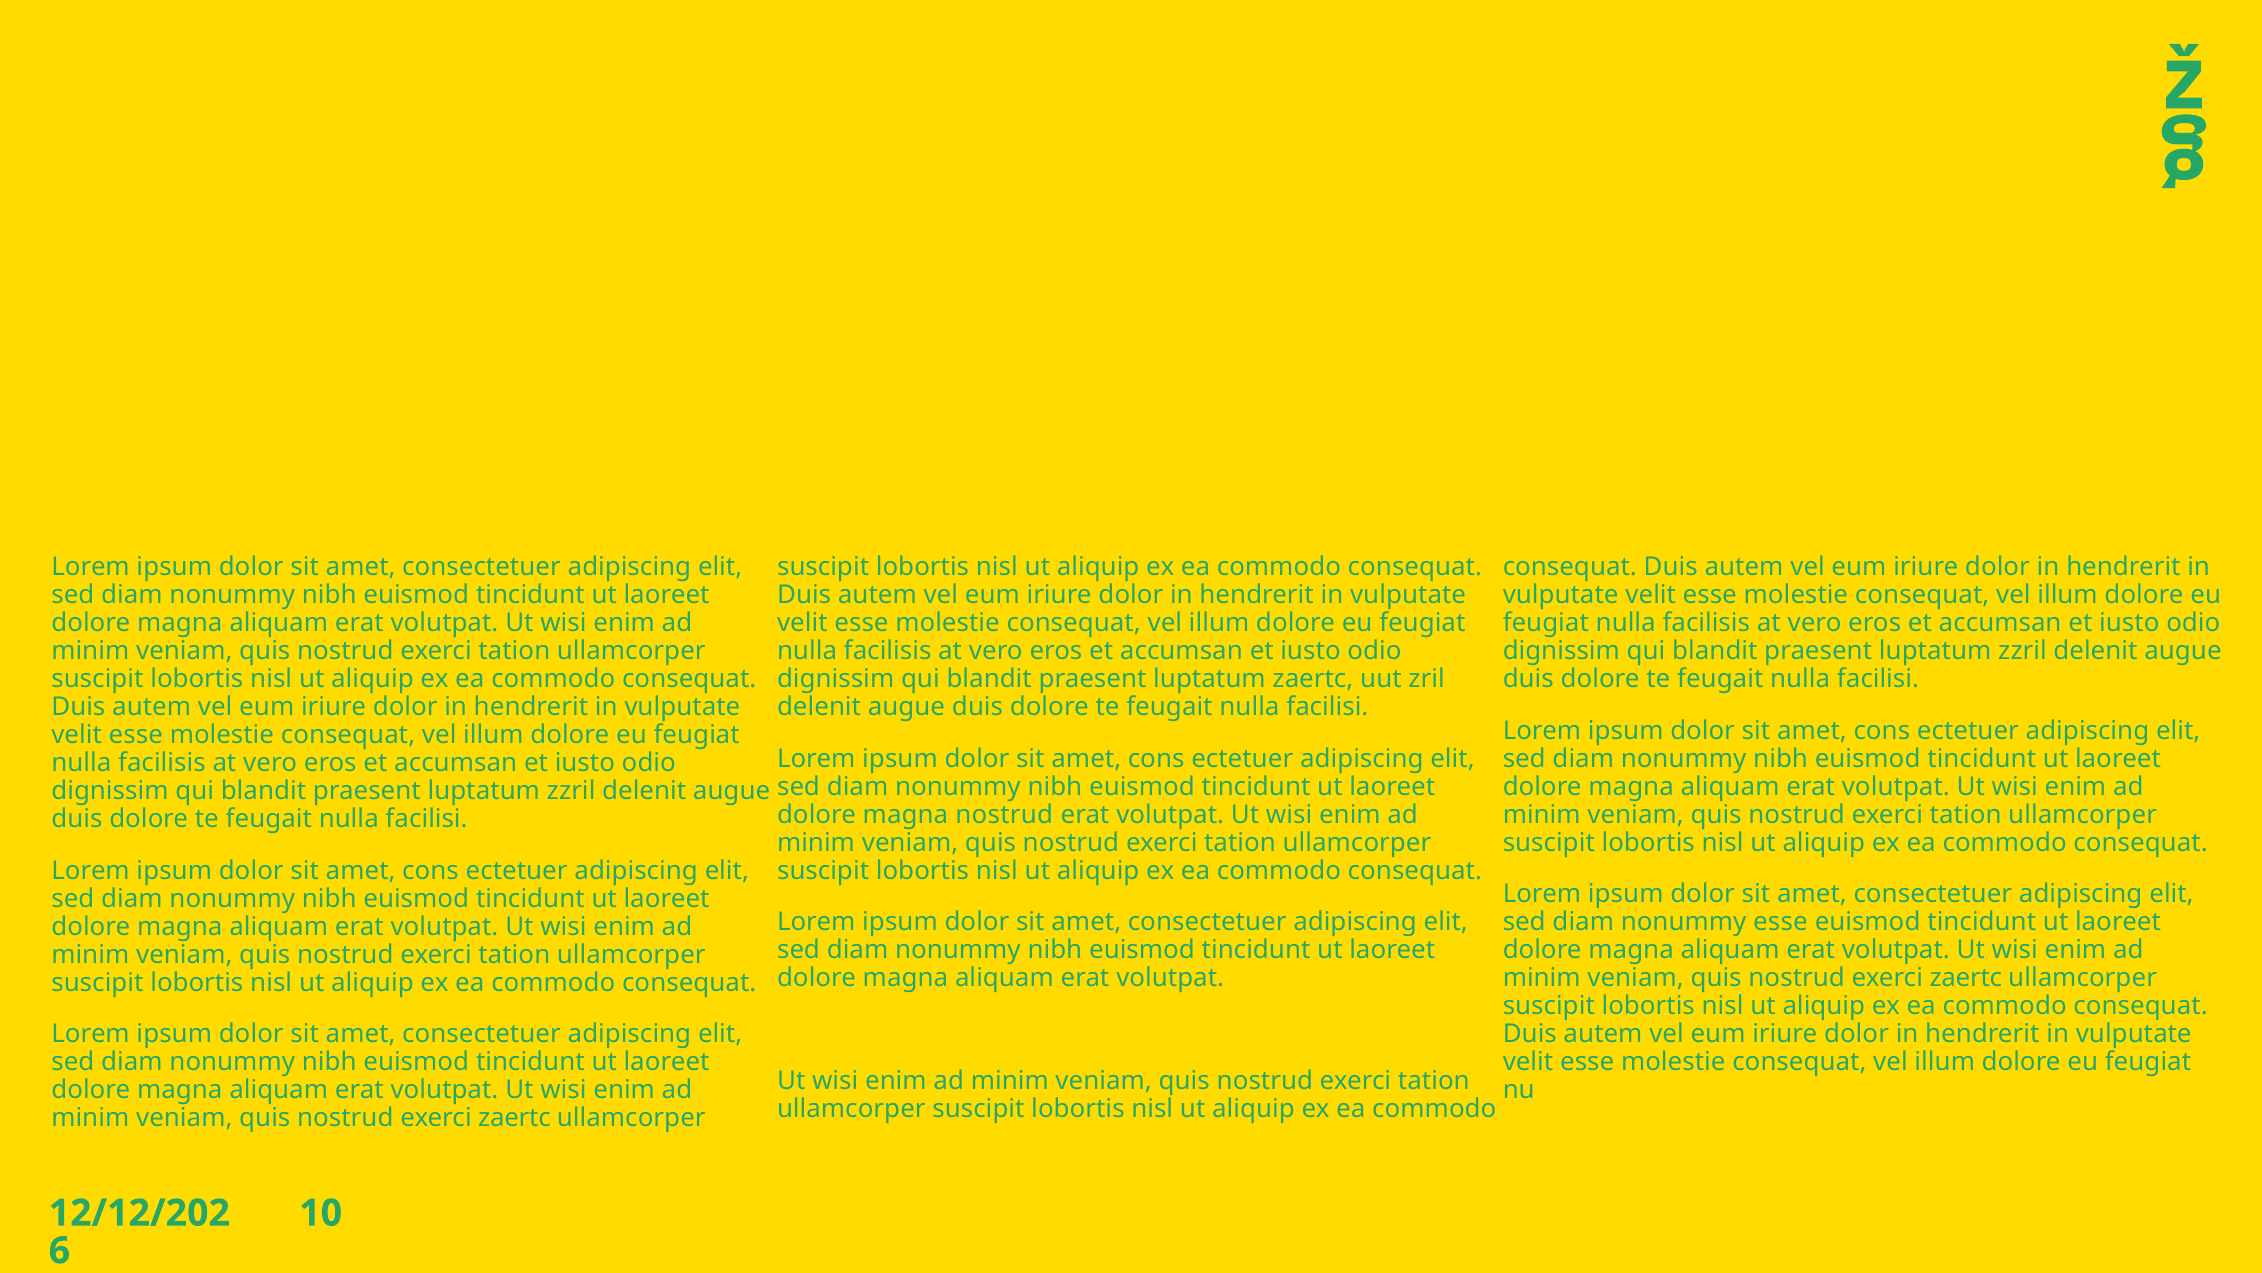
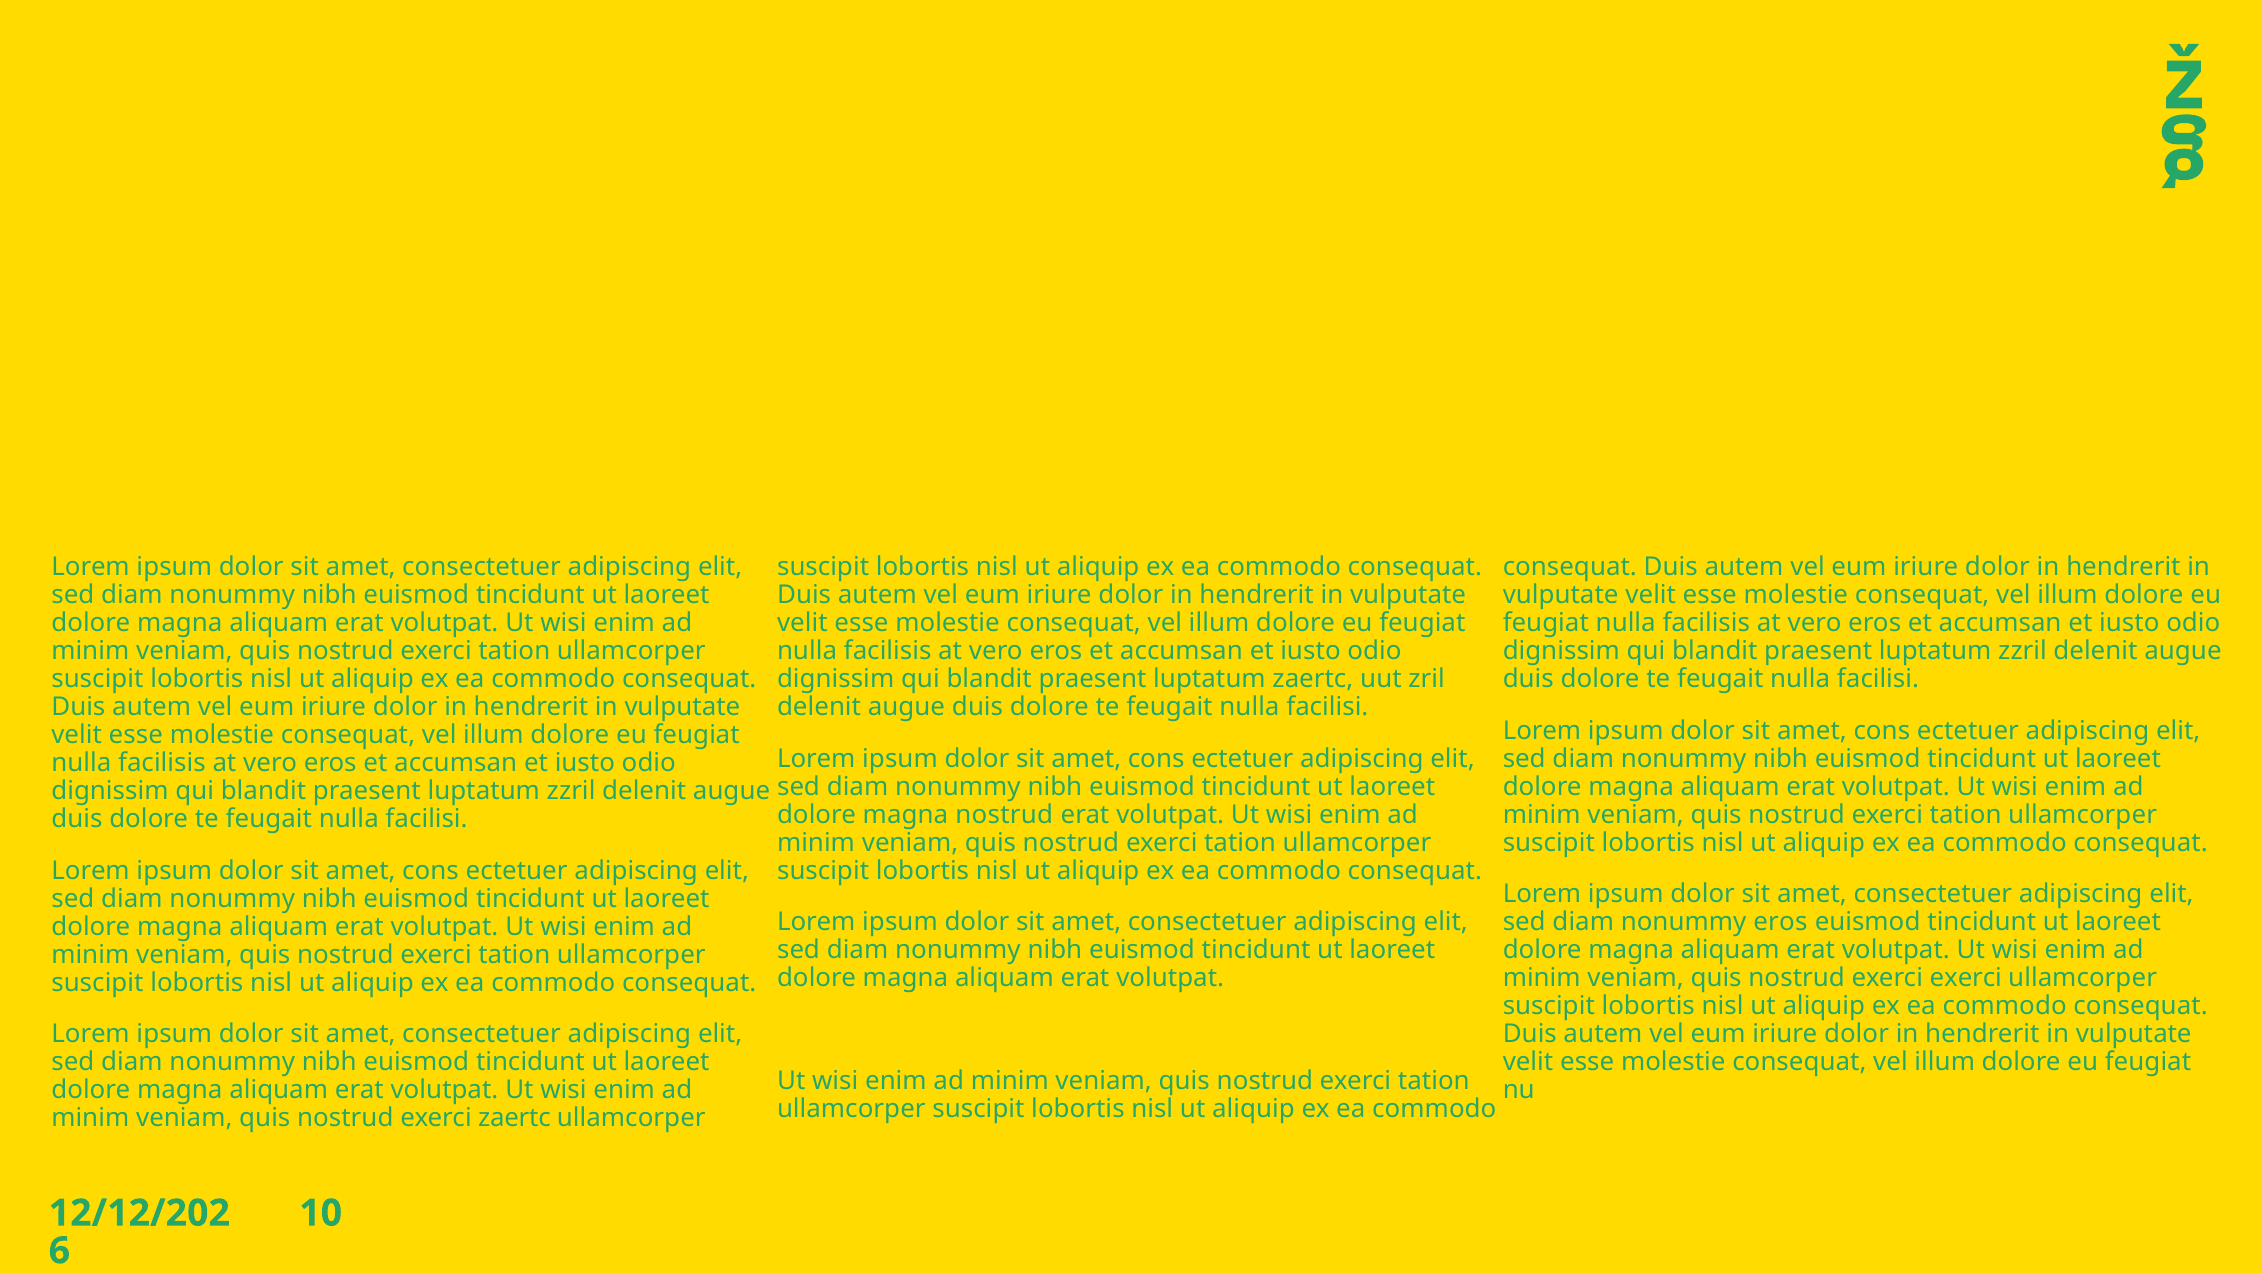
nonummy esse: esse -> eros
zaertc at (1966, 978): zaertc -> exerci
